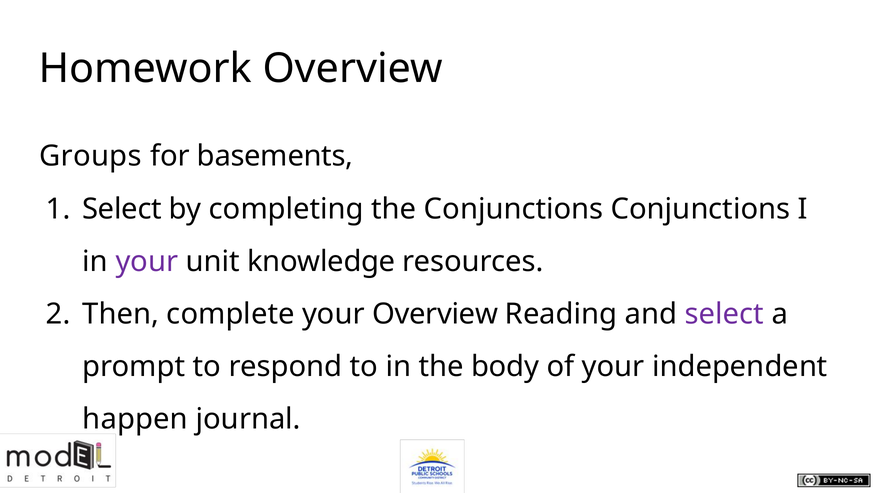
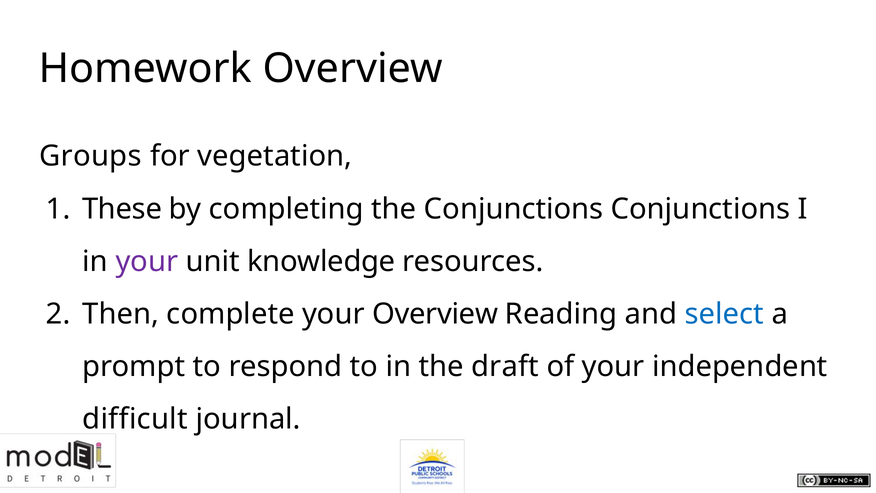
basements: basements -> vegetation
Select at (122, 209): Select -> These
select at (724, 314) colour: purple -> blue
body: body -> draft
happen: happen -> difficult
